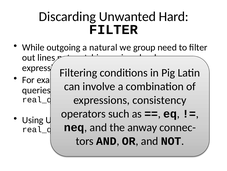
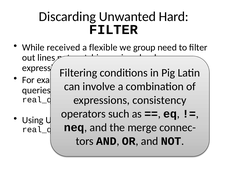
outgoing: outgoing -> received
natural: natural -> flexible
anway: anway -> merge
